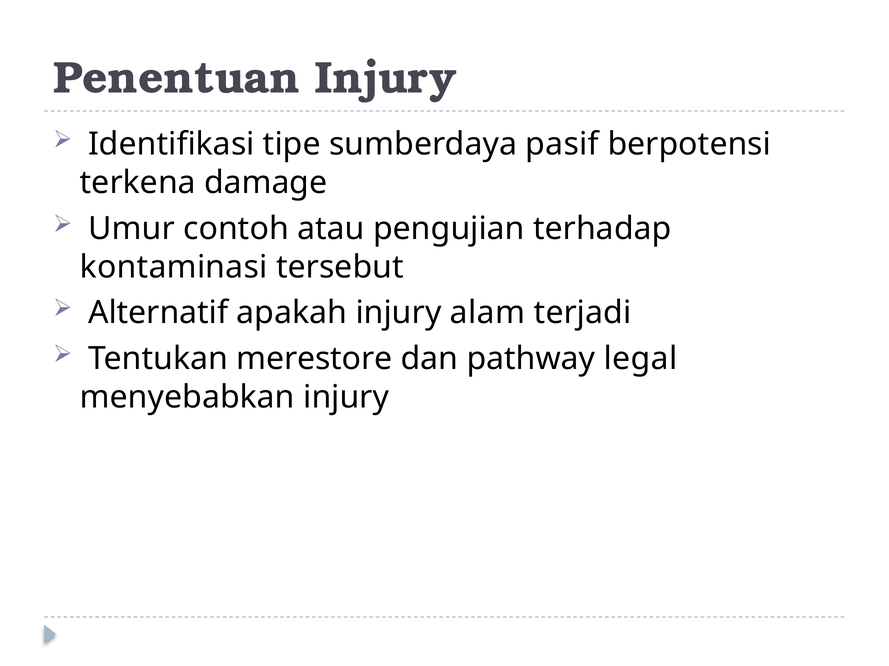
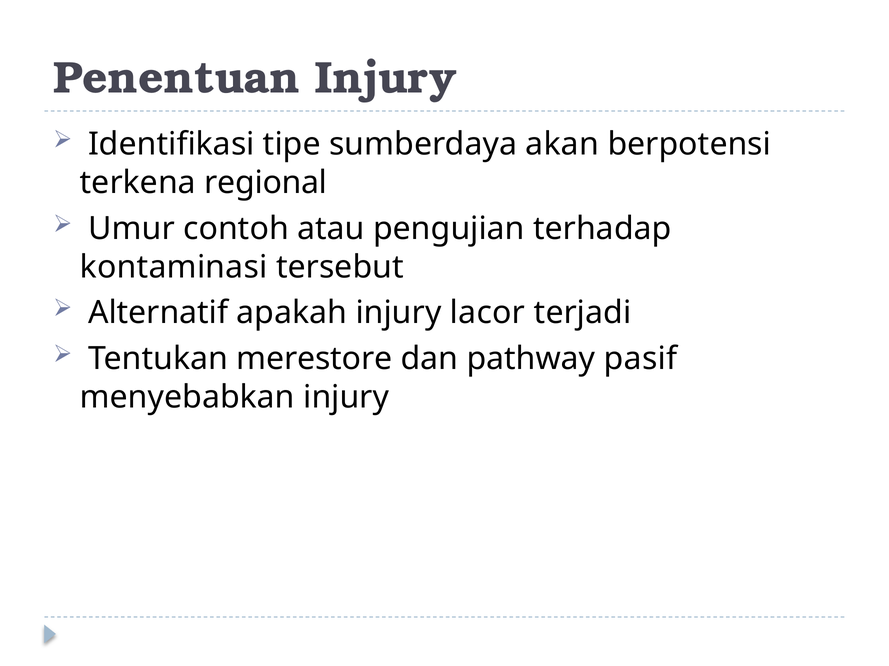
pasif: pasif -> akan
damage: damage -> regional
alam: alam -> lacor
legal: legal -> pasif
